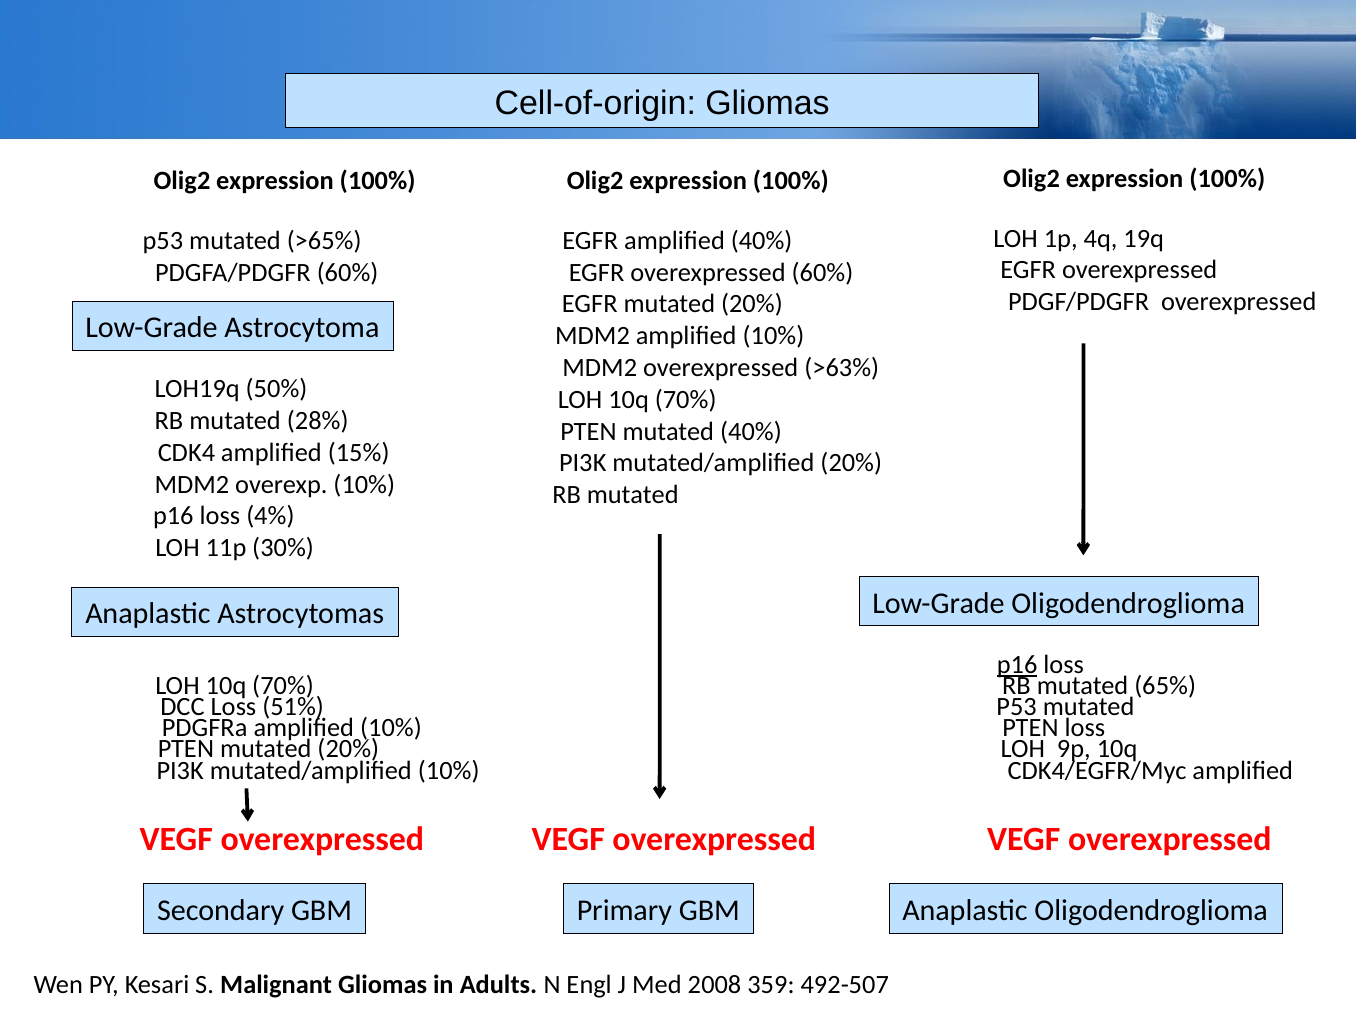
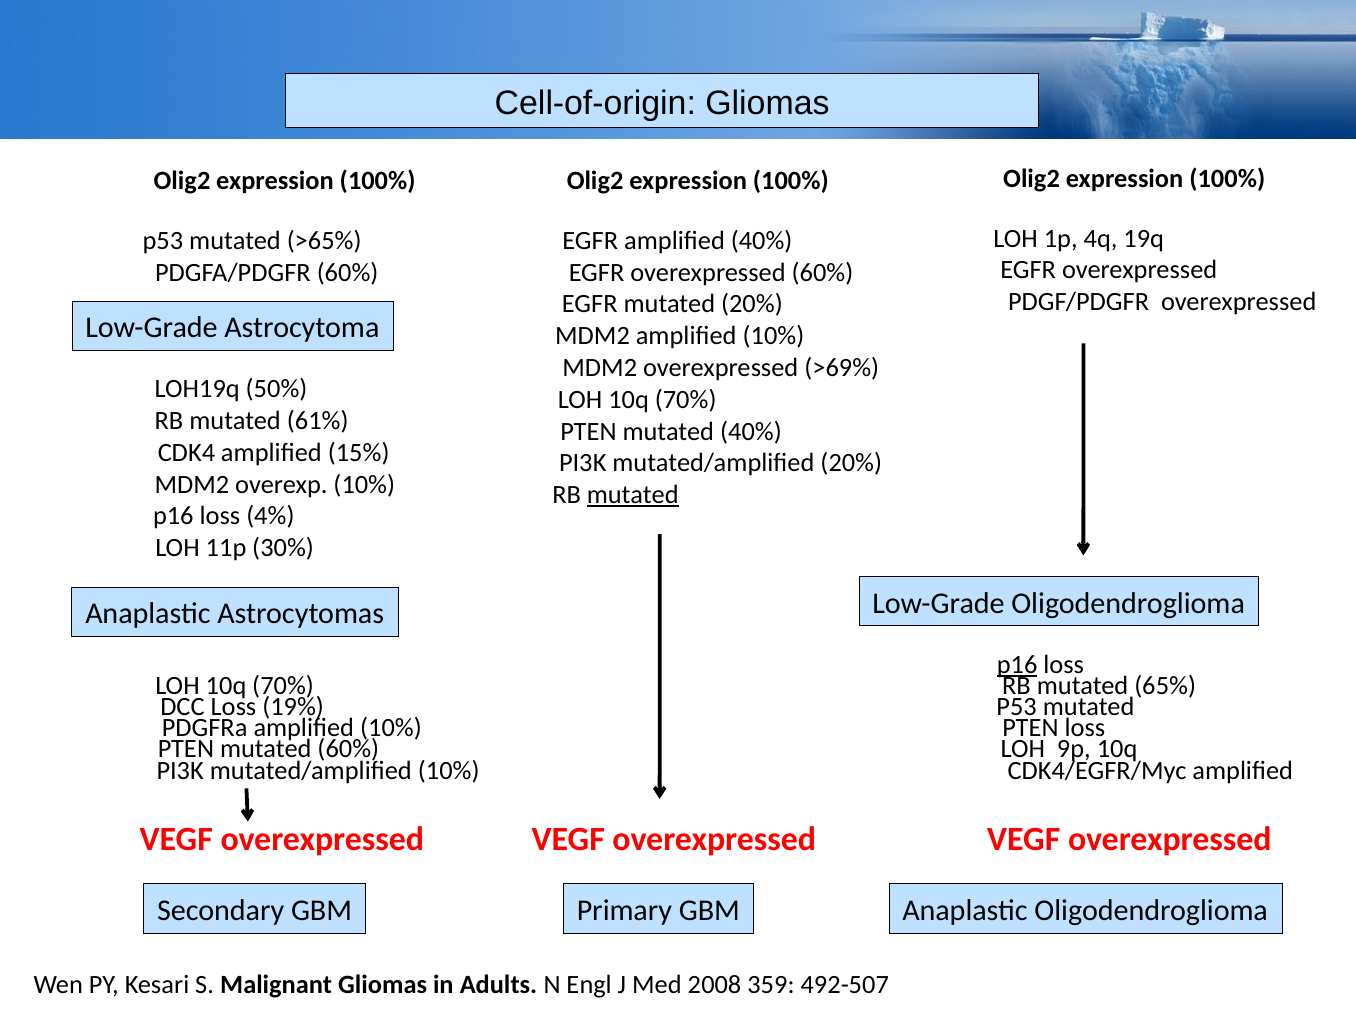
>63%: >63% -> >69%
28%: 28% -> 61%
mutated at (633, 495) underline: none -> present
51%: 51% -> 19%
PTEN mutated 20%: 20% -> 60%
